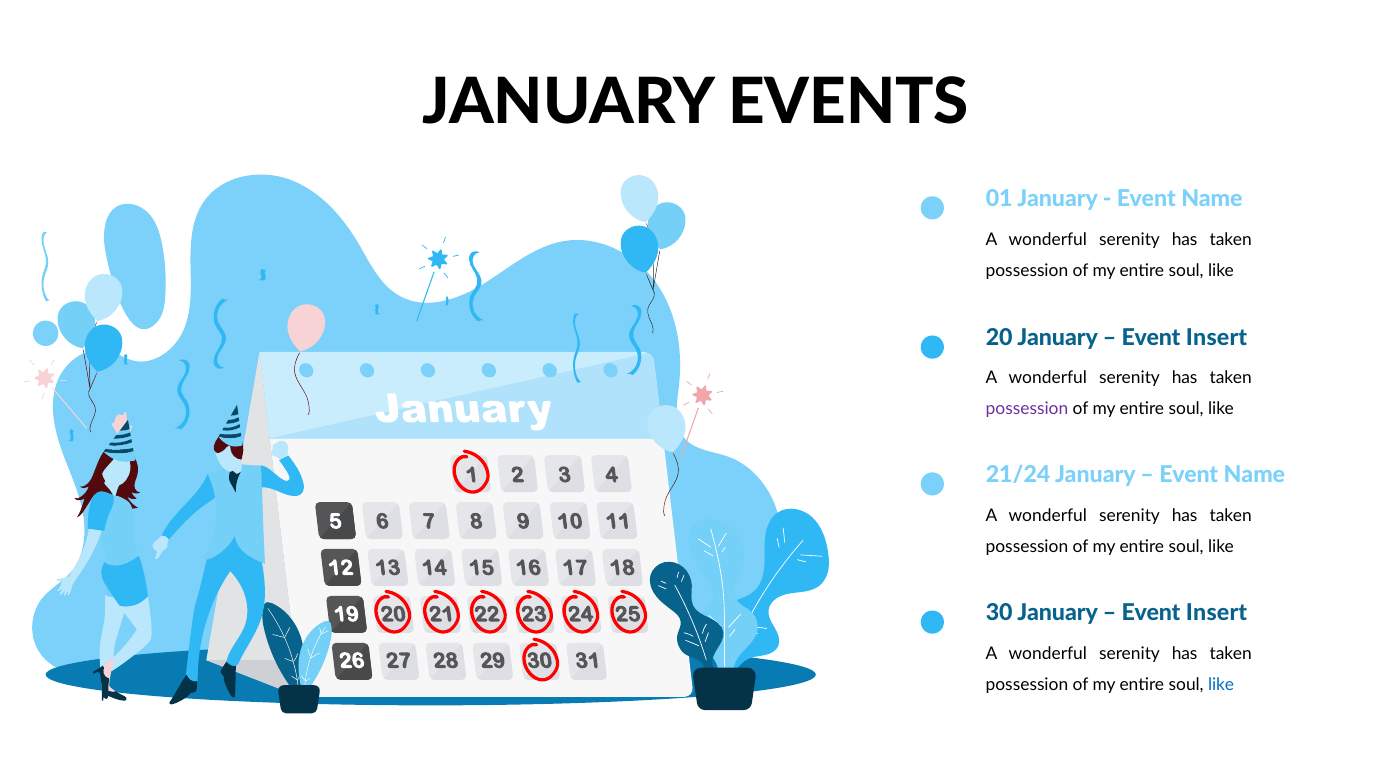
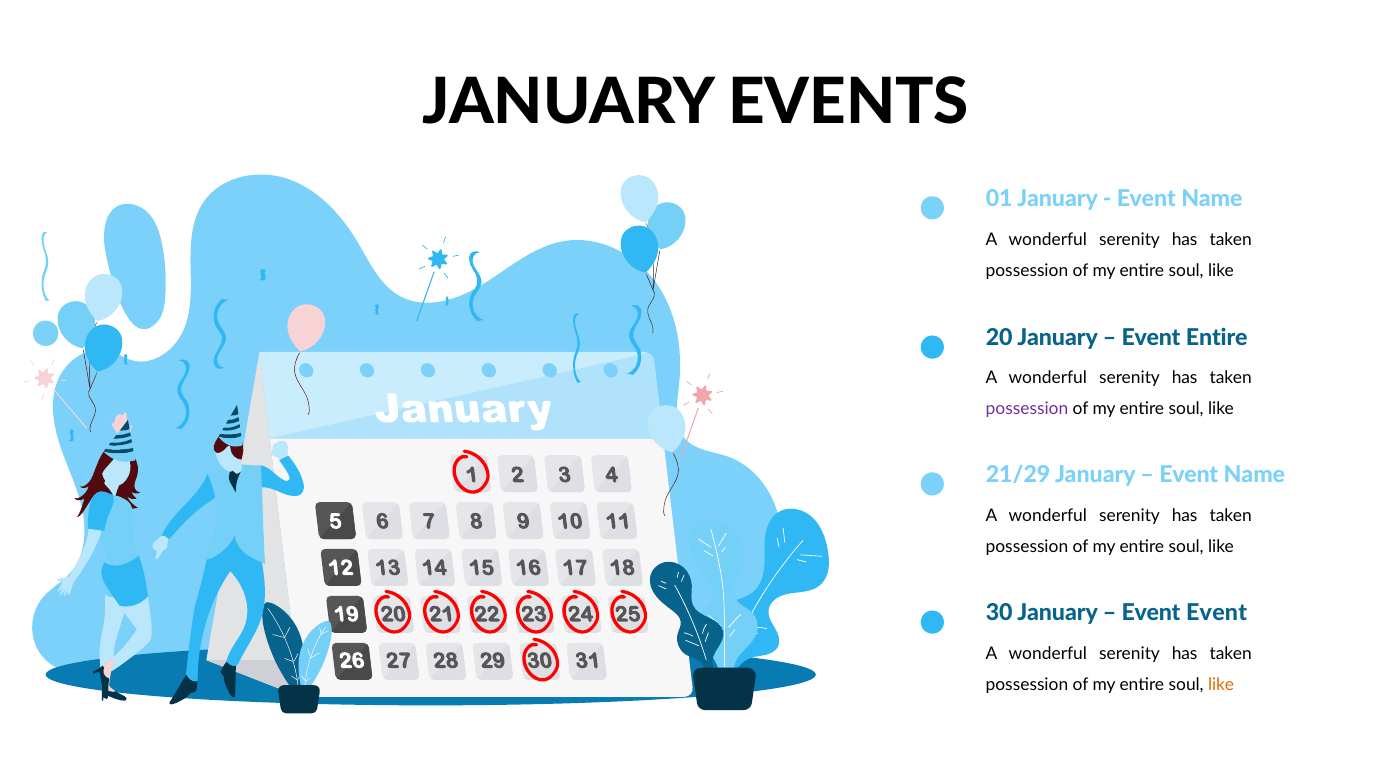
Insert at (1217, 338): Insert -> Entire
21/24: 21/24 -> 21/29
Insert at (1217, 613): Insert -> Event
like at (1221, 685) colour: blue -> orange
